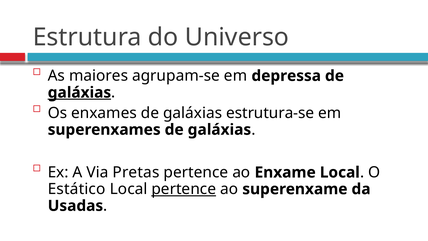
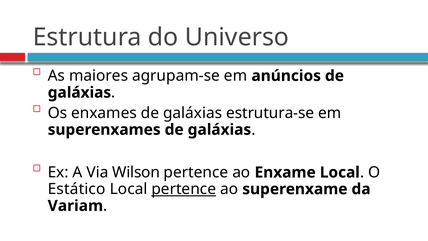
depressa: depressa -> anúncios
galáxias at (79, 92) underline: present -> none
Pretas: Pretas -> Wilson
Usadas: Usadas -> Variam
